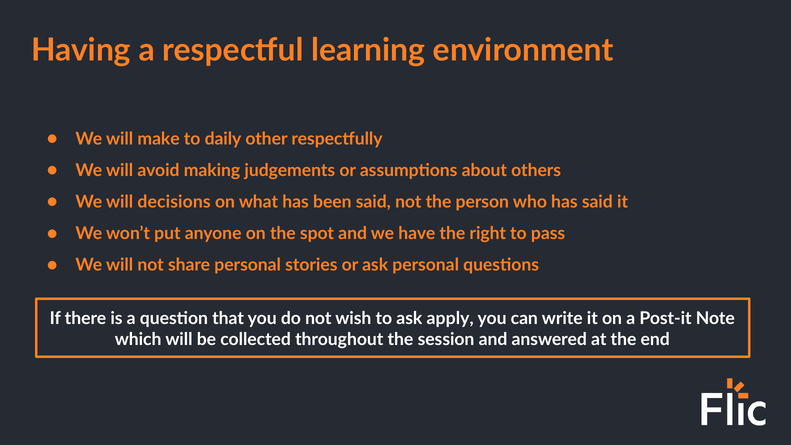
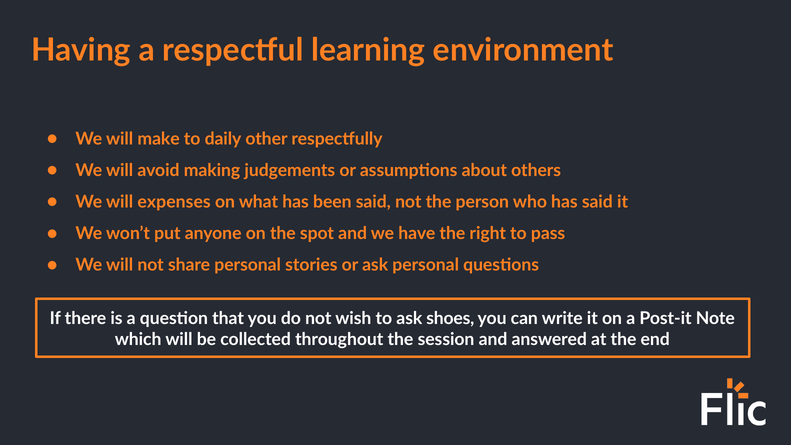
decisions: decisions -> expenses
apply: apply -> shoes
